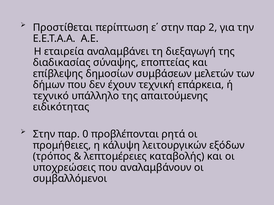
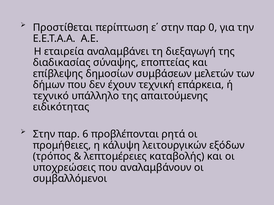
2: 2 -> 0
0: 0 -> 6
